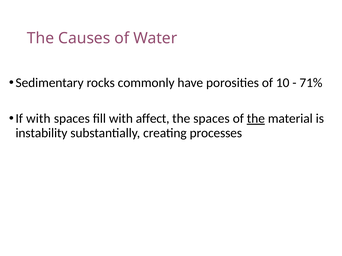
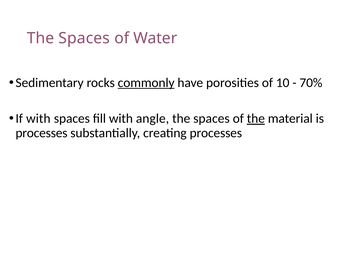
Causes at (84, 38): Causes -> Spaces
commonly underline: none -> present
71%: 71% -> 70%
affect: affect -> angle
instability at (41, 133): instability -> processes
